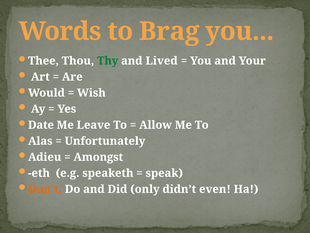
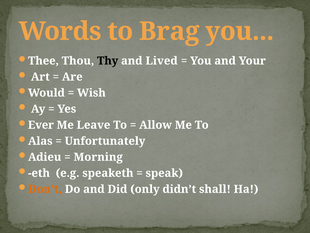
Thy colour: green -> black
Date: Date -> Ever
Amongst: Amongst -> Morning
even: even -> shall
